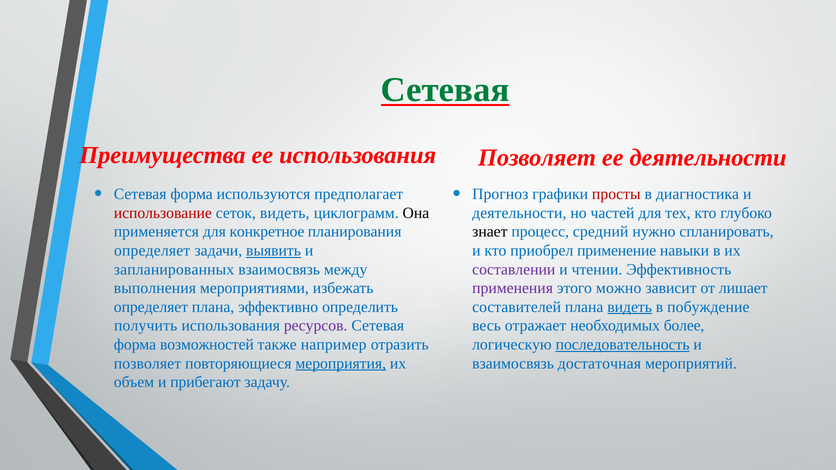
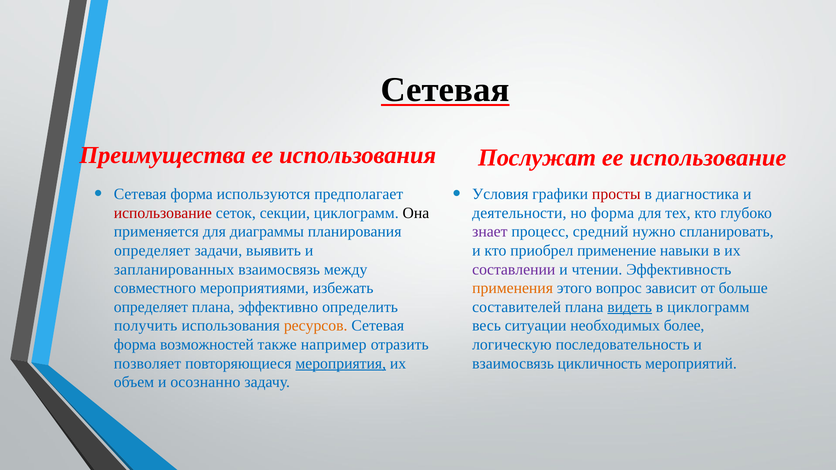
Сетевая at (445, 90) colour: green -> black
Позволяет at (537, 158): Позволяет -> Послужат
ее деятельности: деятельности -> использование
Прогноз: Прогноз -> Условия
сеток видеть: видеть -> секции
но частей: частей -> форма
конкретное: конкретное -> диаграммы
знает colour: black -> purple
выявить underline: present -> none
выполнения: выполнения -> совместного
применения colour: purple -> orange
можно: можно -> вопрос
лишает: лишает -> больше
в побуждение: побуждение -> циклограмм
ресурсов colour: purple -> orange
отражает: отражает -> ситуации
последовательность underline: present -> none
достаточная: достаточная -> цикличность
прибегают: прибегают -> осознанно
